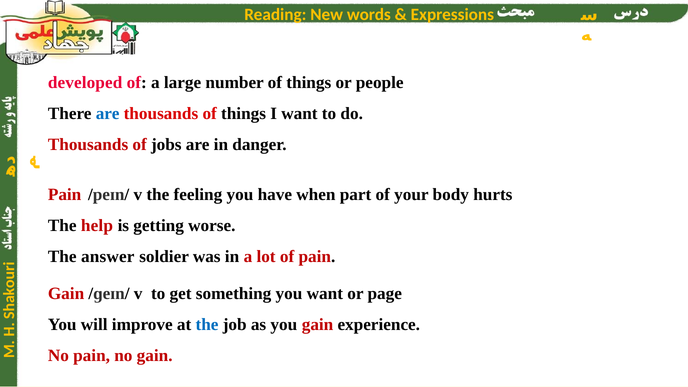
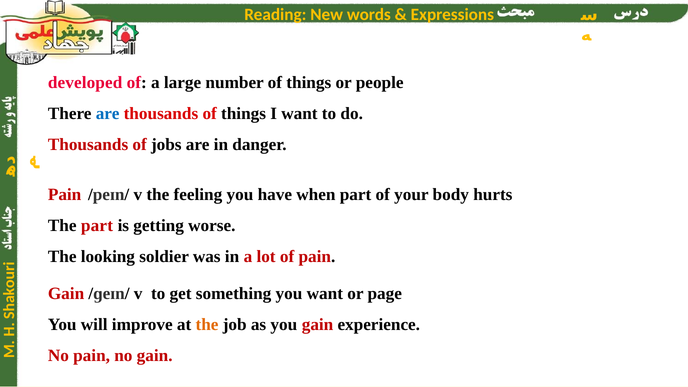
The help: help -> part
answer: answer -> looking
the at (207, 325) colour: blue -> orange
